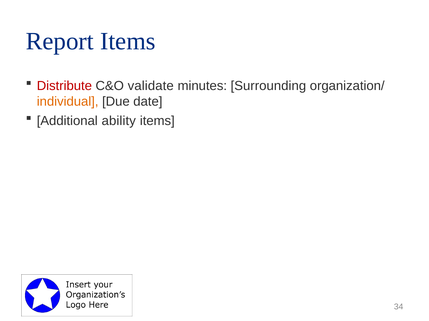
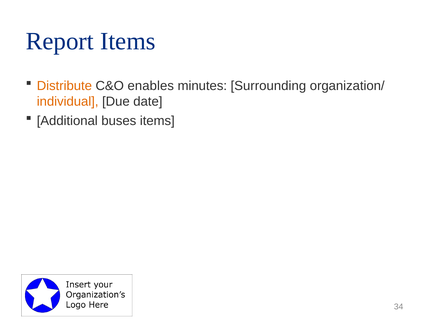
Distribute colour: red -> orange
validate: validate -> enables
ability: ability -> buses
